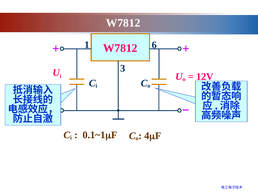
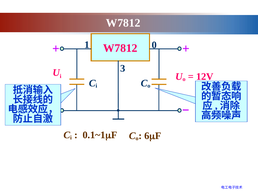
6: 6 -> 0
4: 4 -> 6
